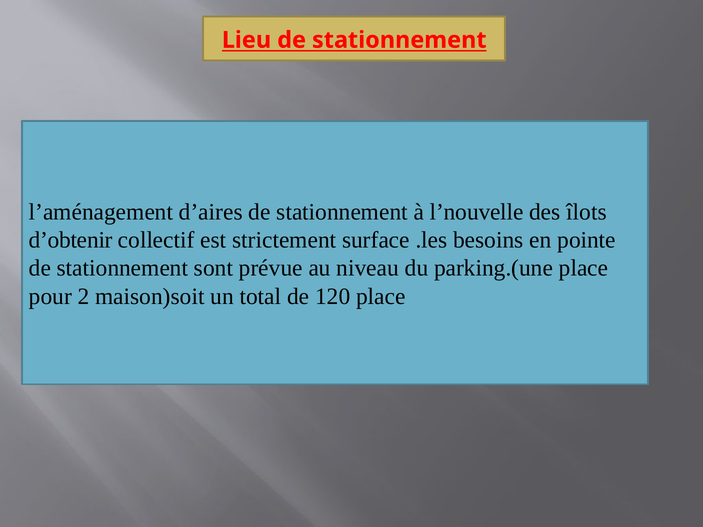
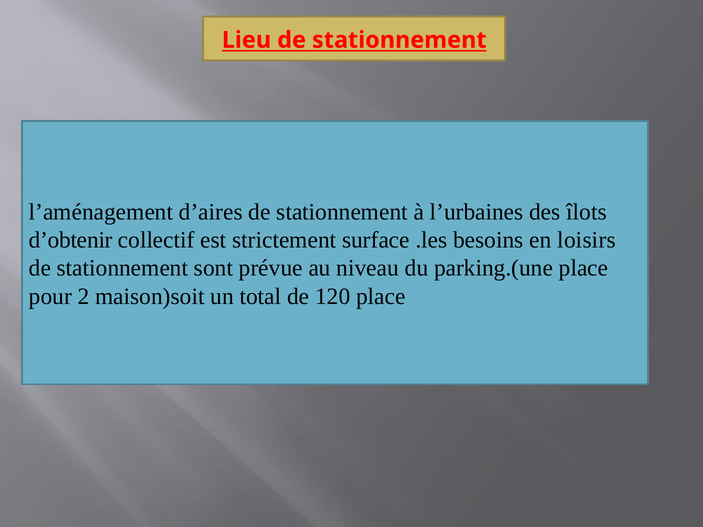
l’nouvelle: l’nouvelle -> l’urbaines
pointe: pointe -> loisirs
